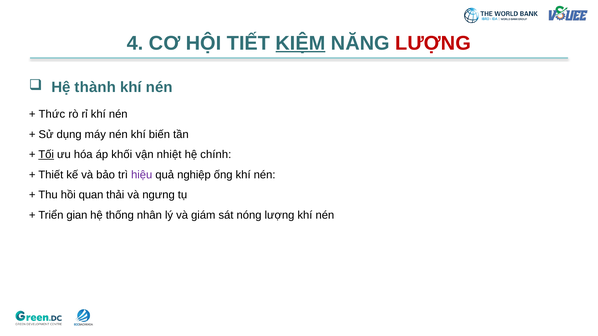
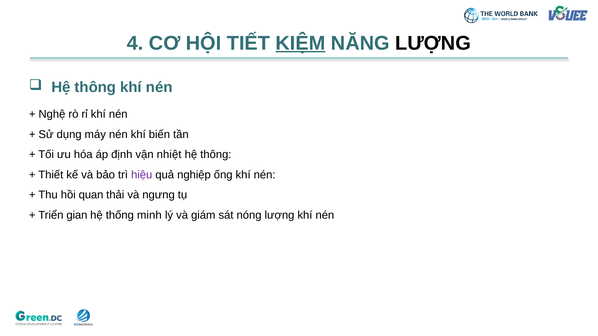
LƯỢNG at (433, 43) colour: red -> black
thành at (95, 87): thành -> thông
Thức: Thức -> Nghệ
Tối underline: present -> none
khối: khối -> định
chính at (216, 155): chính -> thông
nhân: nhân -> minh
